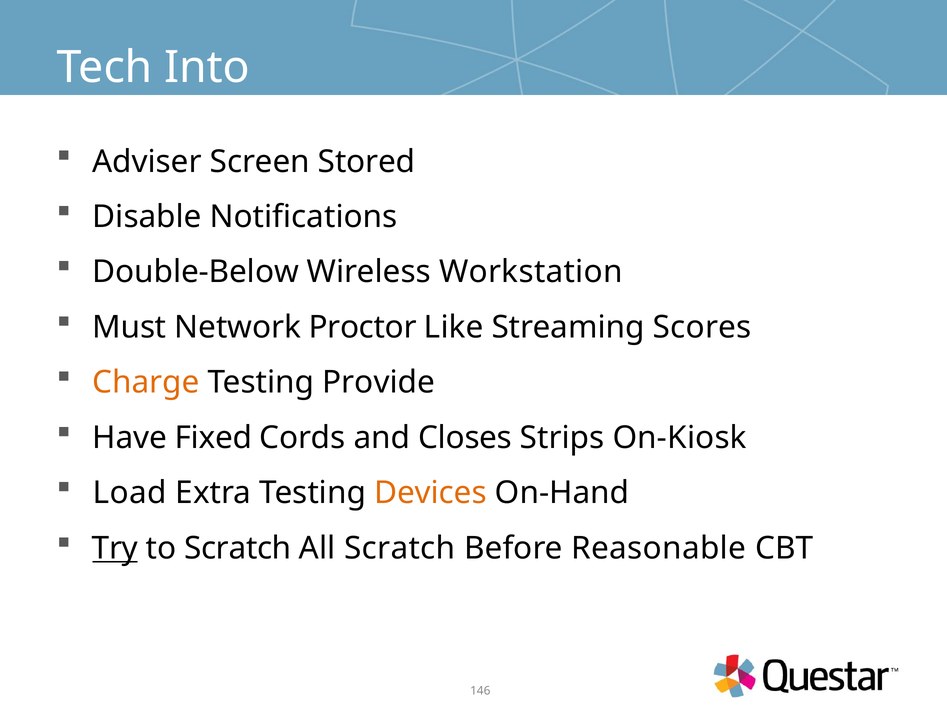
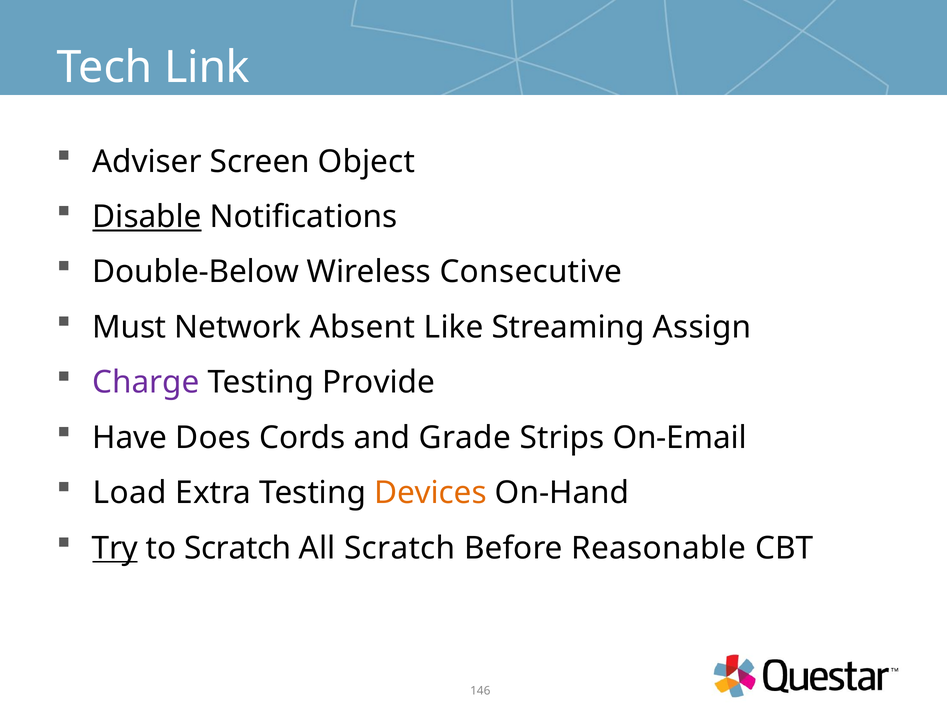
Into: Into -> Link
Stored: Stored -> Object
Disable underline: none -> present
Workstation: Workstation -> Consecutive
Proctor: Proctor -> Absent
Scores: Scores -> Assign
Charge colour: orange -> purple
Fixed: Fixed -> Does
Closes: Closes -> Grade
On-Kiosk: On-Kiosk -> On-Email
